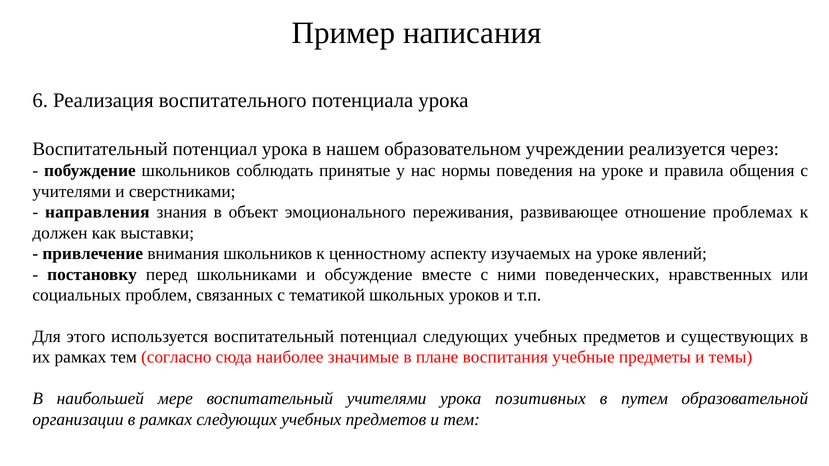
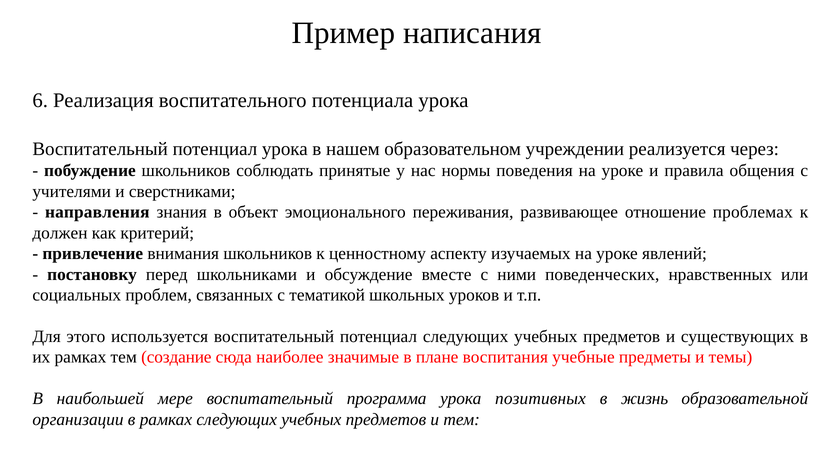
выставки: выставки -> критерий
согласно: согласно -> создание
воспитательный учителями: учителями -> программа
путем: путем -> жизнь
